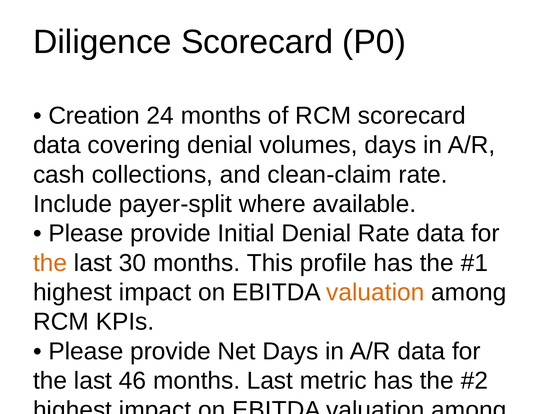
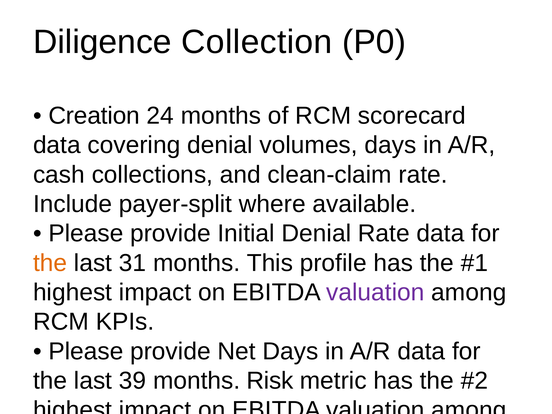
Diligence Scorecard: Scorecard -> Collection
30: 30 -> 31
valuation at (375, 292) colour: orange -> purple
46: 46 -> 39
months Last: Last -> Risk
